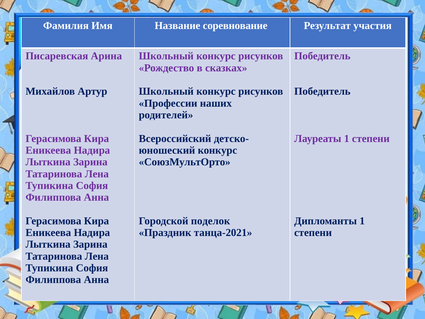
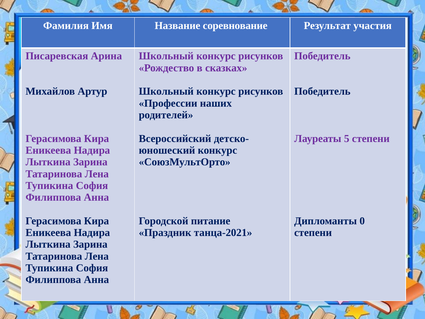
Лауреаты 1: 1 -> 5
поделок: поделок -> питание
Дипломанты 1: 1 -> 0
